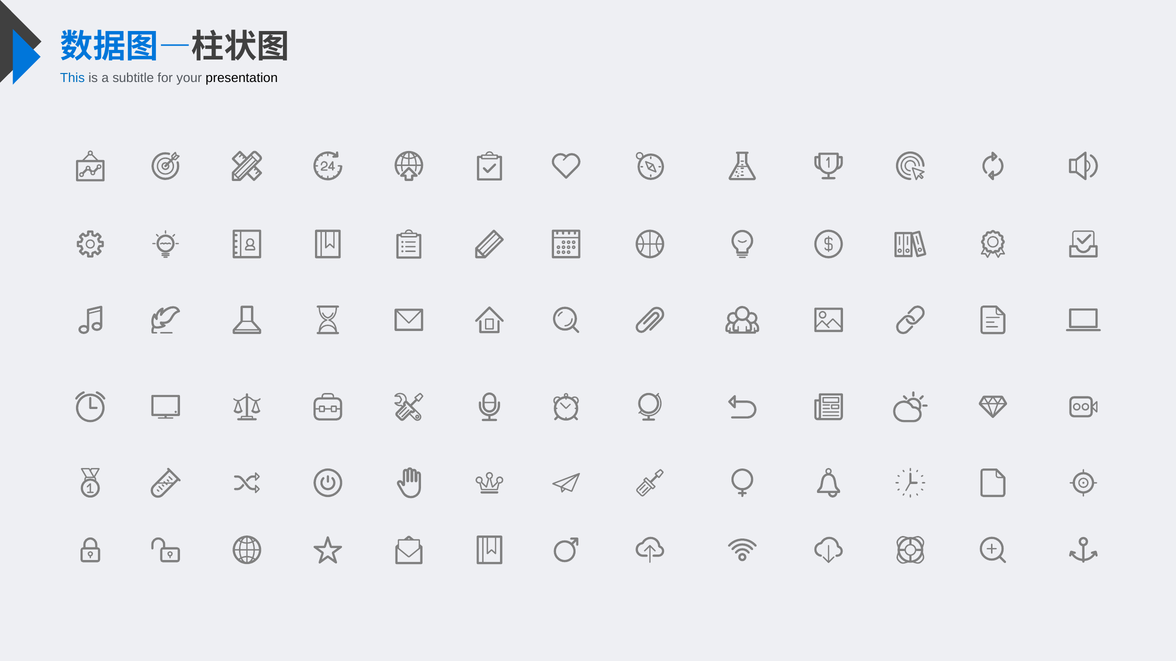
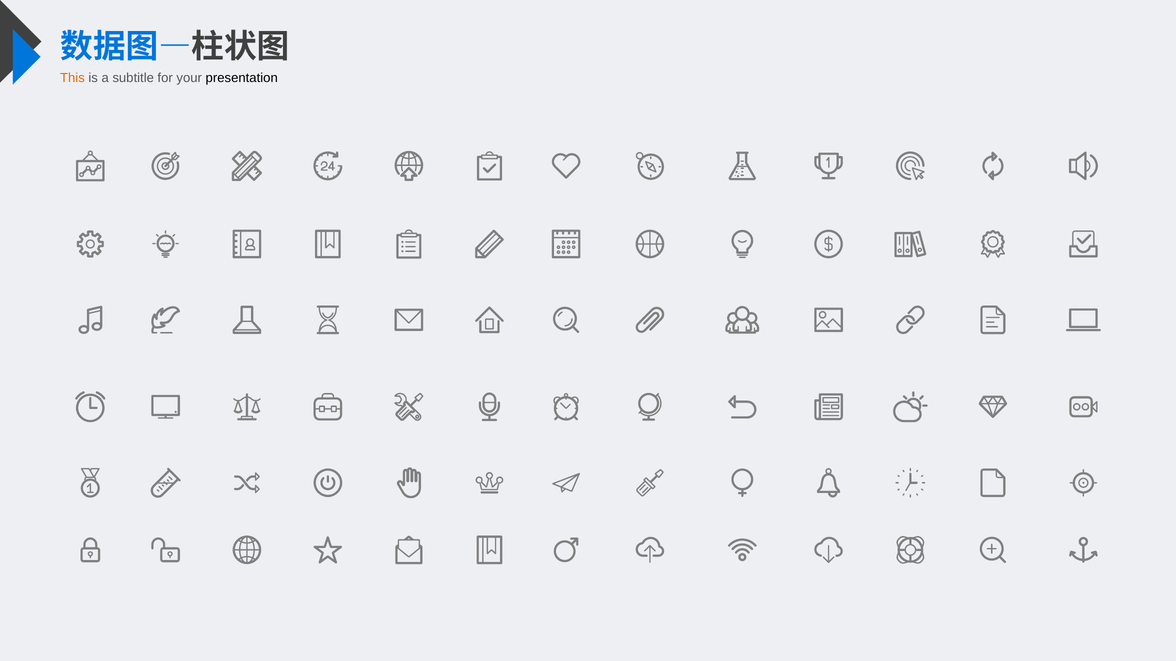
This colour: blue -> orange
